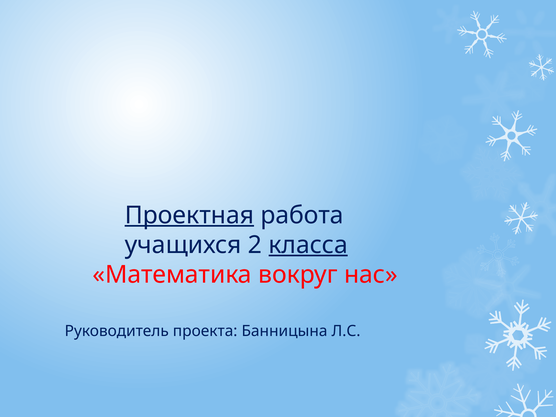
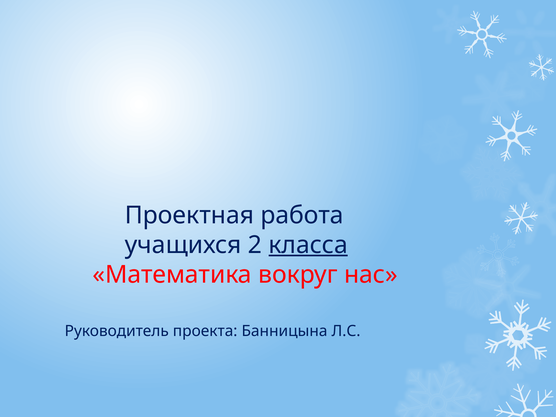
Проектная underline: present -> none
